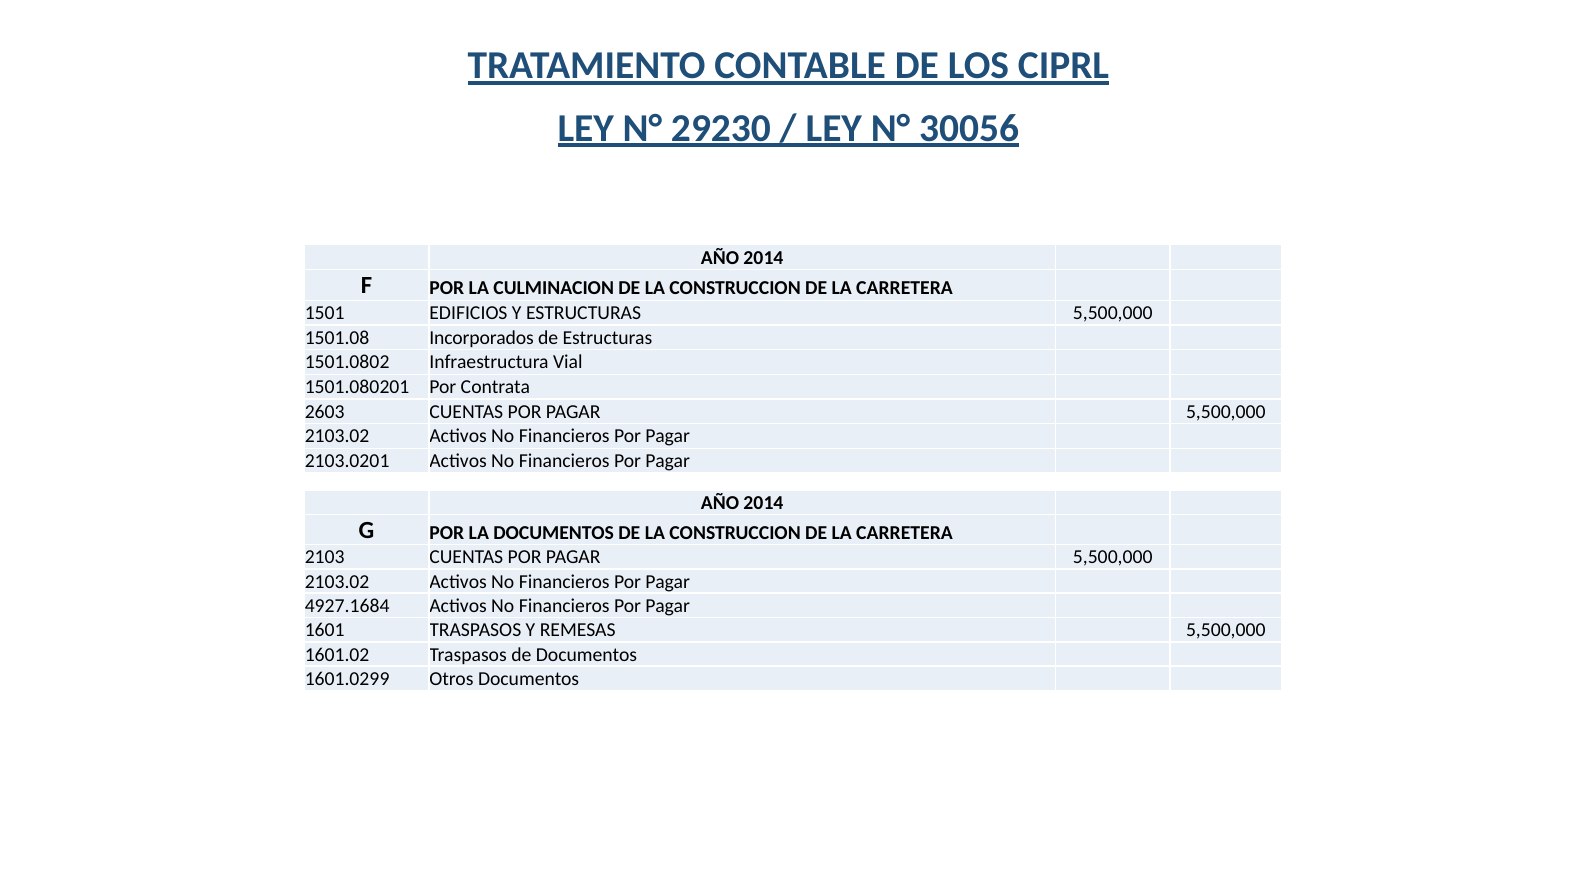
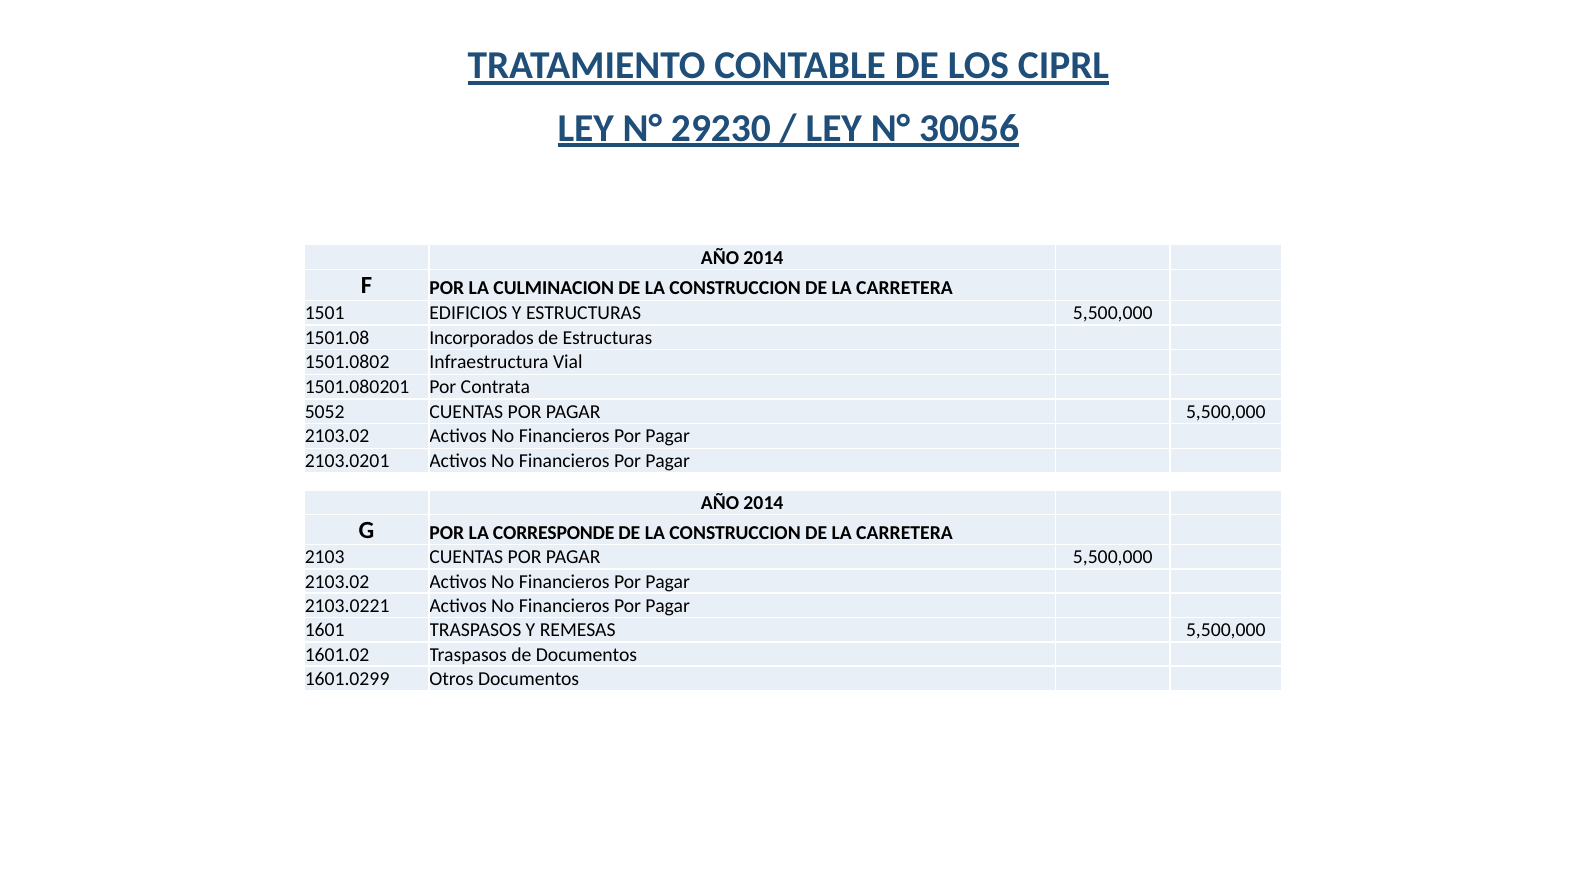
2603: 2603 -> 5052
LA DOCUMENTOS: DOCUMENTOS -> CORRESPONDE
4927.1684: 4927.1684 -> 2103.0221
